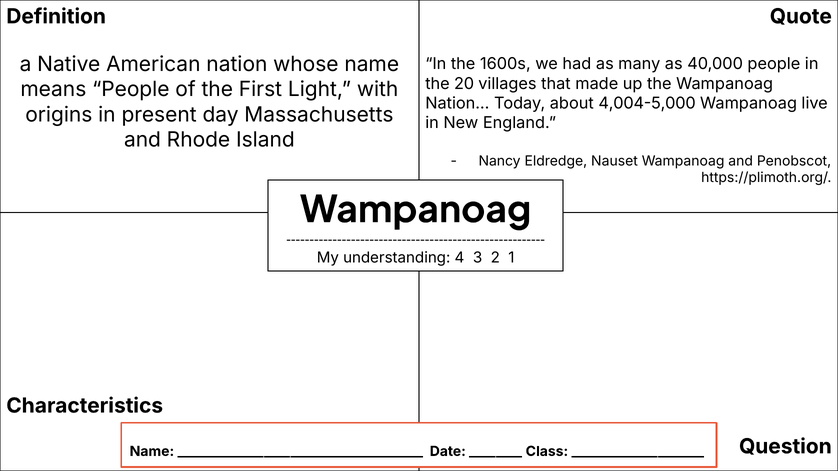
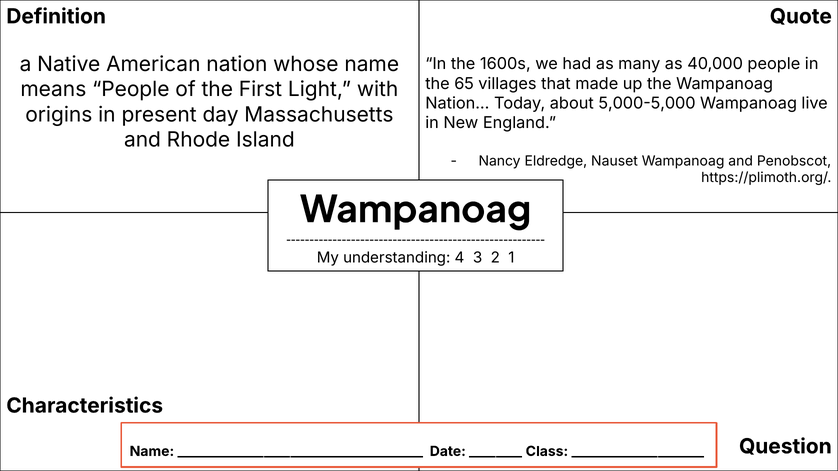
20: 20 -> 65
4,004-5,000: 4,004-5,000 -> 5,000-5,000
